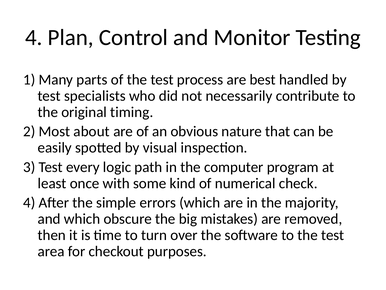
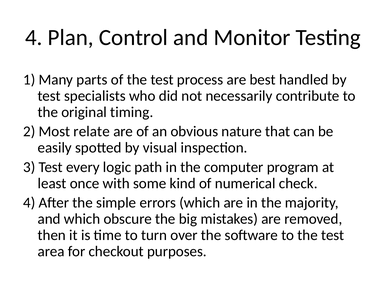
about: about -> relate
